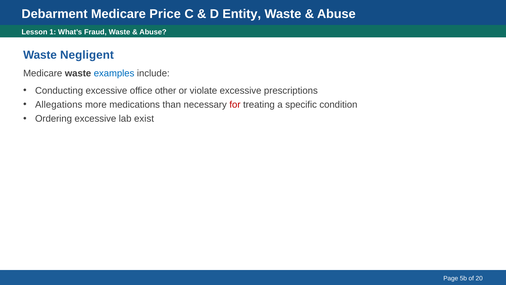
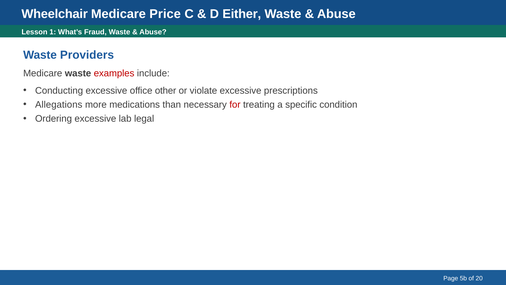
Debarment: Debarment -> Wheelchair
Entity: Entity -> Either
Negligent: Negligent -> Providers
examples colour: blue -> red
exist: exist -> legal
